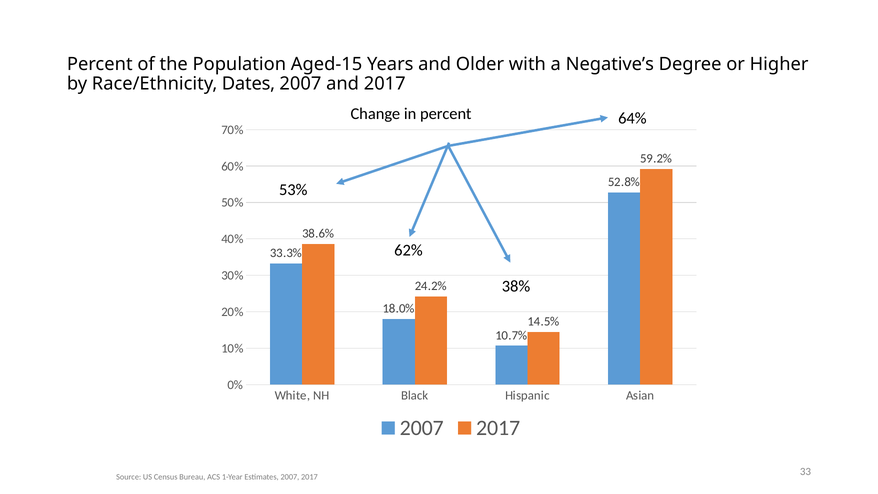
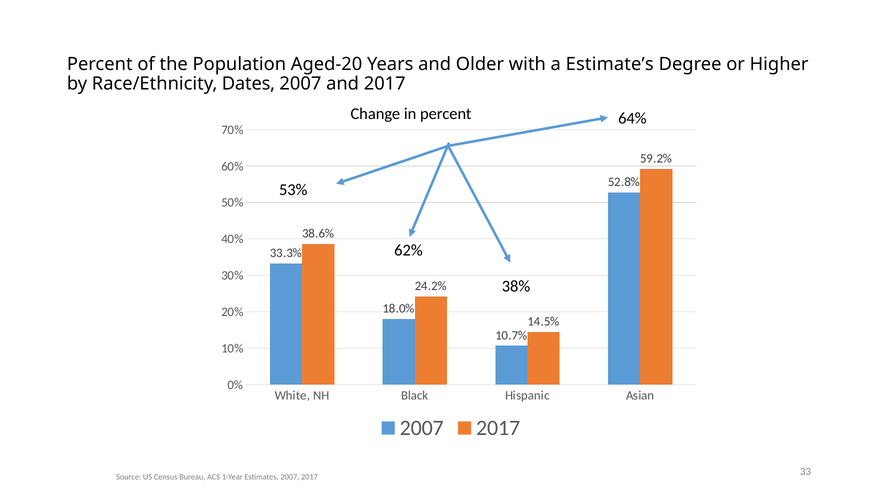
Aged-15: Aged-15 -> Aged-20
Negative’s: Negative’s -> Estimate’s
